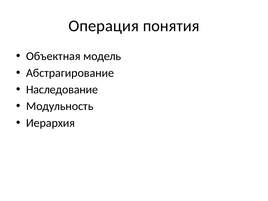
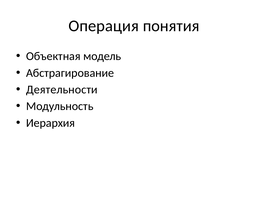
Наследование: Наследование -> Деятельности
